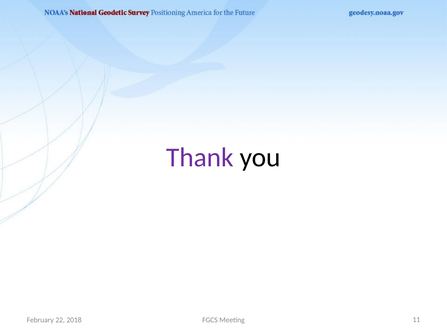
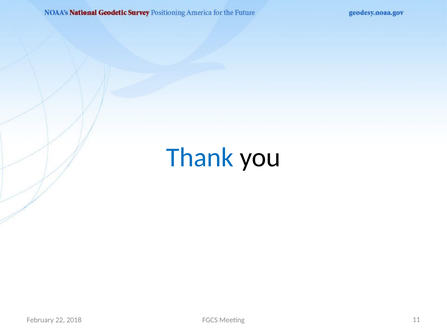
Thank colour: purple -> blue
